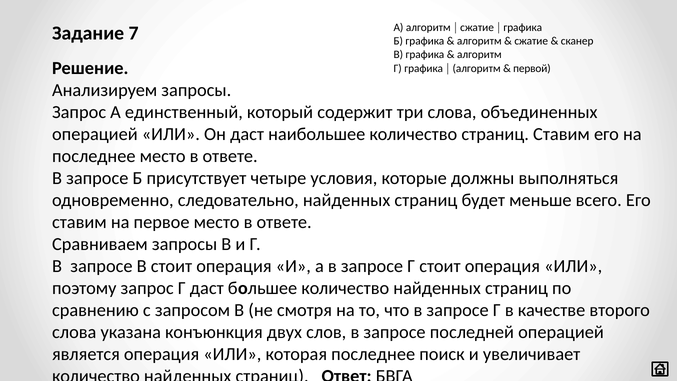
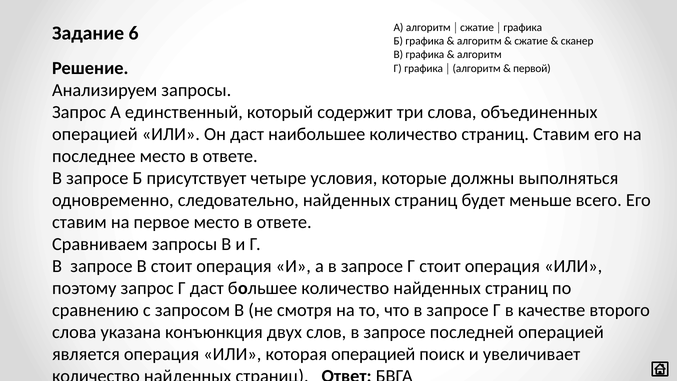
7: 7 -> 6
которая последнее: последнее -> операцией
